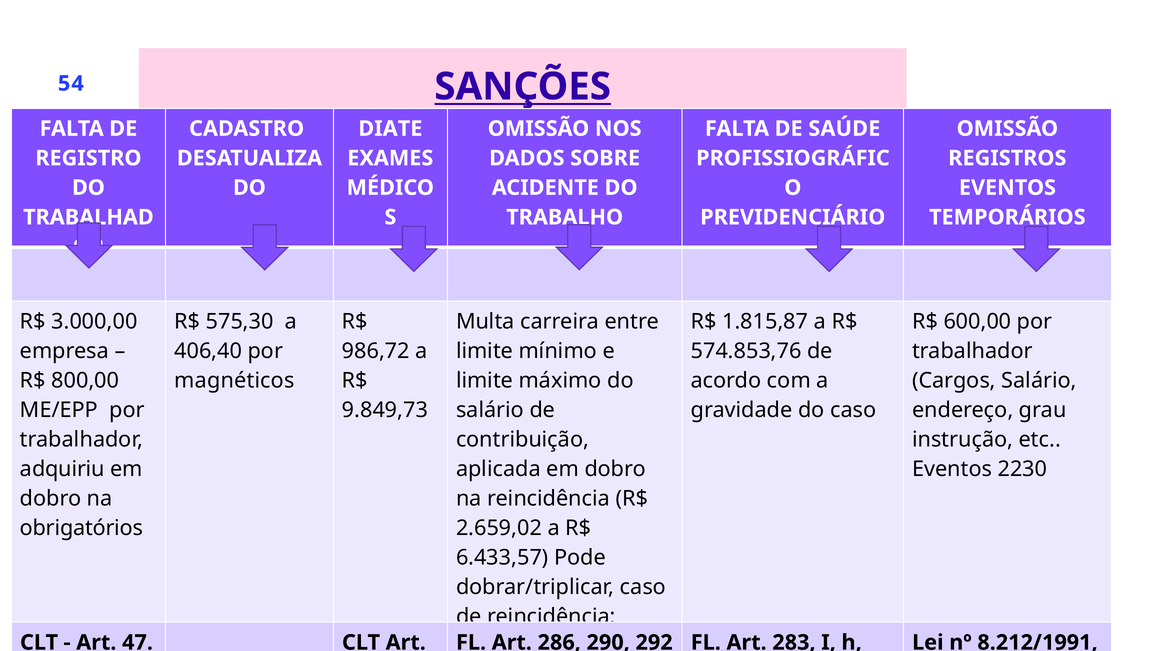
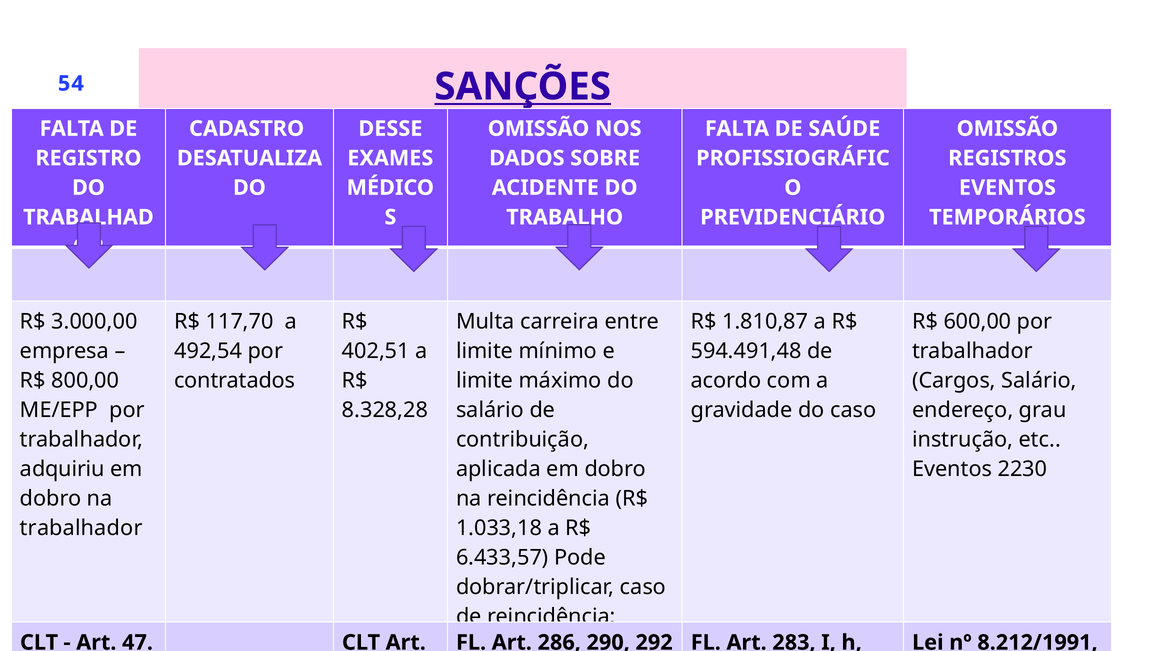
DIATE: DIATE -> DESSE
575,30: 575,30 -> 117,70
1.815,87: 1.815,87 -> 1.810,87
406,40: 406,40 -> 492,54
986,72: 986,72 -> 402,51
574.853,76: 574.853,76 -> 594.491,48
magnéticos: magnéticos -> contratados
9.849,73: 9.849,73 -> 8.328,28
obrigatórios at (81, 528): obrigatórios -> trabalhador
2.659,02: 2.659,02 -> 1.033,18
